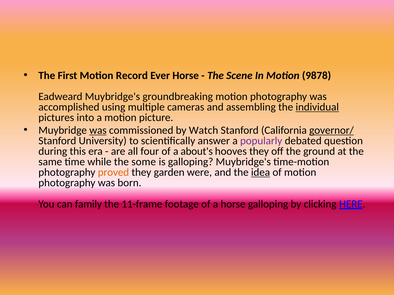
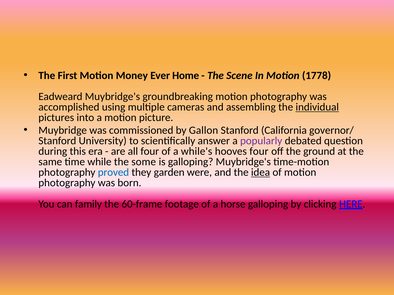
Record: Record -> Money
Ever Horse: Horse -> Home
9878: 9878 -> 1778
was at (98, 130) underline: present -> none
Watch: Watch -> Gallon
governor/ underline: present -> none
about's: about's -> while's
hooves they: they -> four
proved colour: orange -> blue
11-frame: 11-frame -> 60-frame
